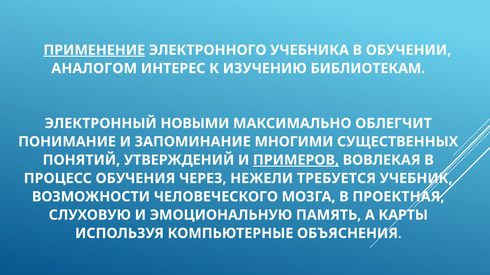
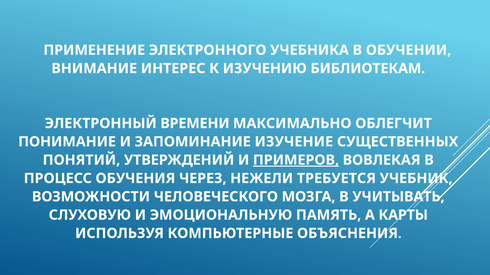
ПРИМЕНЕНИЕ underline: present -> none
АНАЛОГОМ: АНАЛОГОМ -> ВНИМАНИЕ
НОВЫМИ: НОВЫМИ -> ВРЕМЕНИ
МНОГИМИ: МНОГИМИ -> ИЗУЧЕНИЕ
ПРОЕКТНАЯ: ПРОЕКТНАЯ -> УЧИТЫВАТЬ
